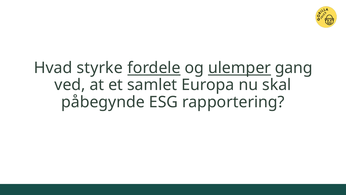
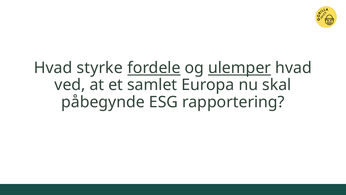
ulemper gang: gang -> hvad
